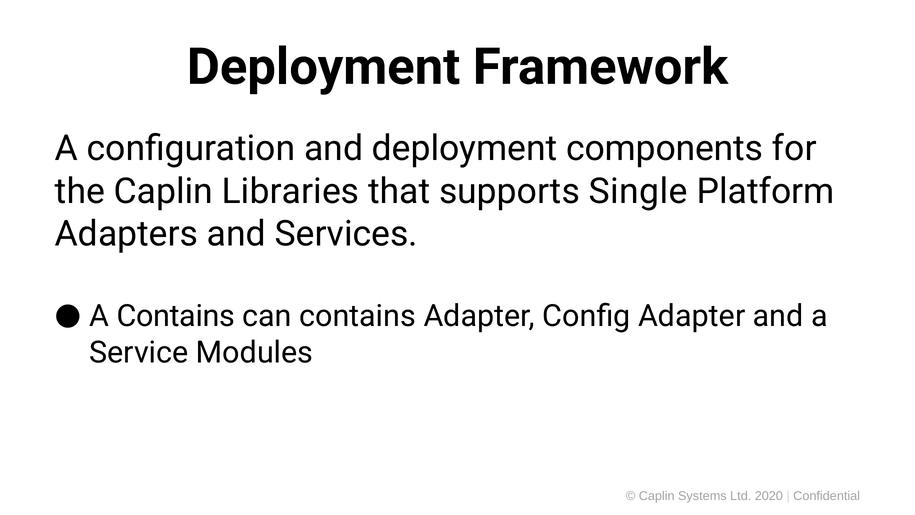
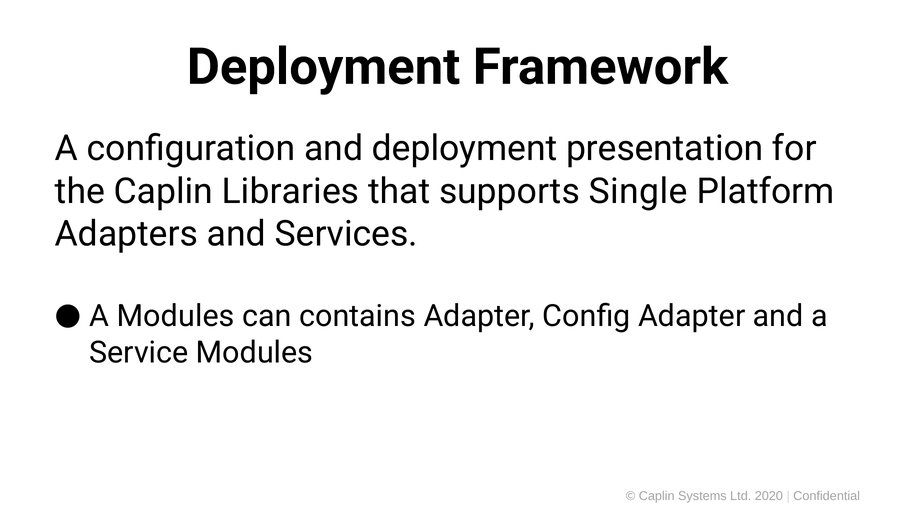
components: components -> presentation
A Contains: Contains -> Modules
